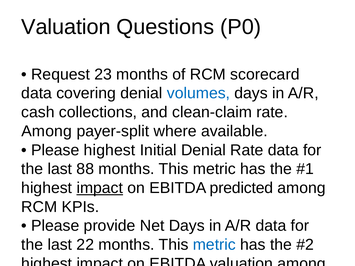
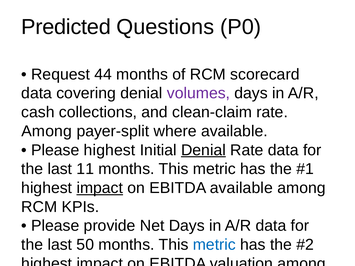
Valuation at (66, 27): Valuation -> Predicted
23: 23 -> 44
volumes colour: blue -> purple
Denial at (203, 150) underline: none -> present
88: 88 -> 11
EBITDA predicted: predicted -> available
22: 22 -> 50
